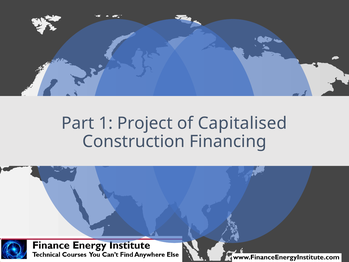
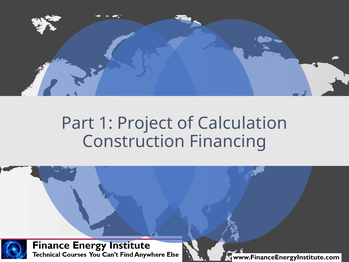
Capitalised: Capitalised -> Calculation
